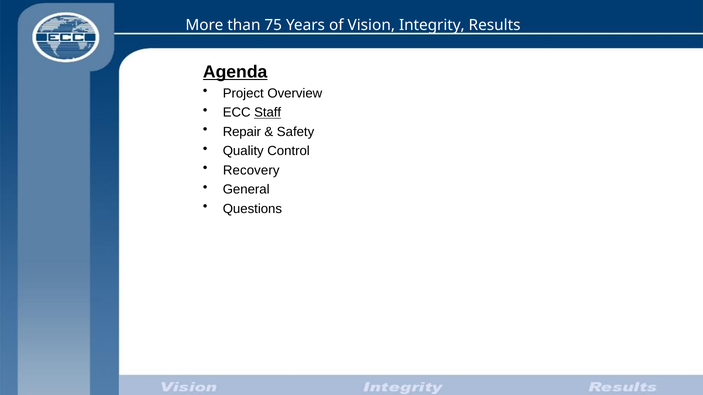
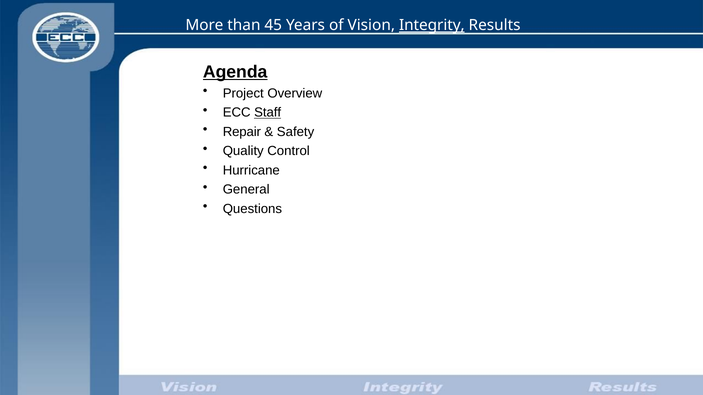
75: 75 -> 45
Integrity underline: none -> present
Recovery: Recovery -> Hurricane
